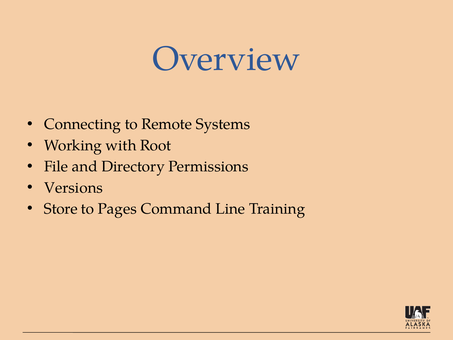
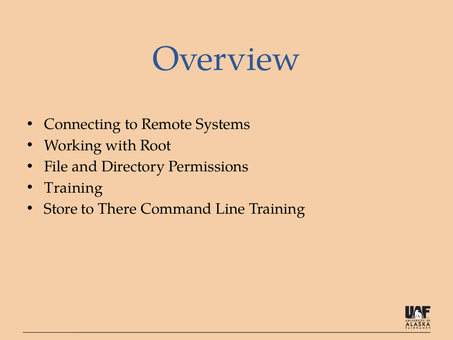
Versions at (74, 188): Versions -> Training
Pages: Pages -> There
